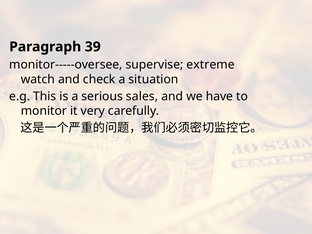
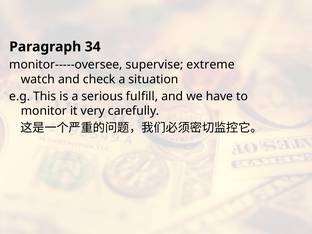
39: 39 -> 34
sales: sales -> fulfill
